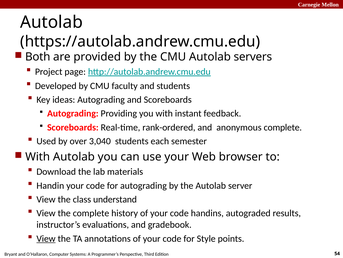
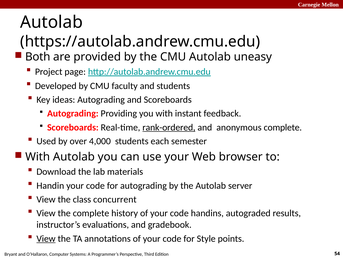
servers: servers -> uneasy
rank-ordered underline: none -> present
3,040: 3,040 -> 4,000
understand: understand -> concurrent
